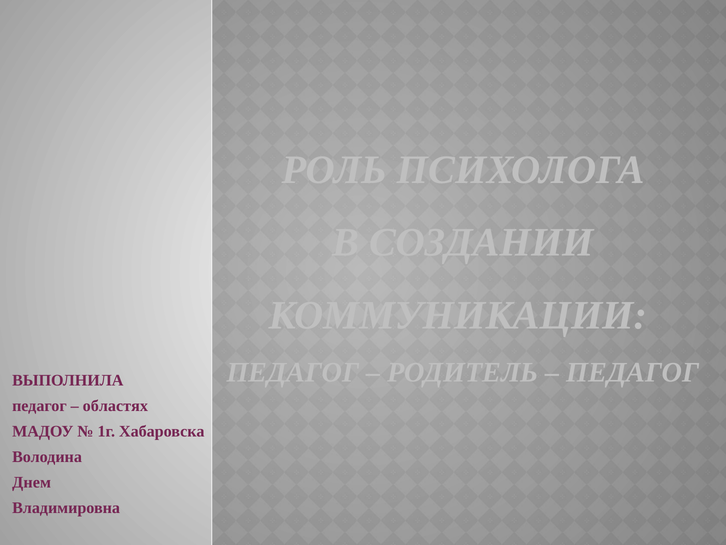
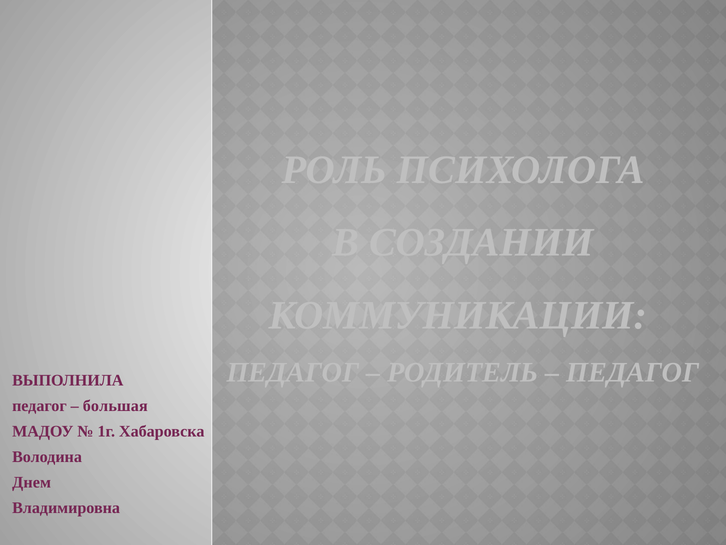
областях: областях -> большая
